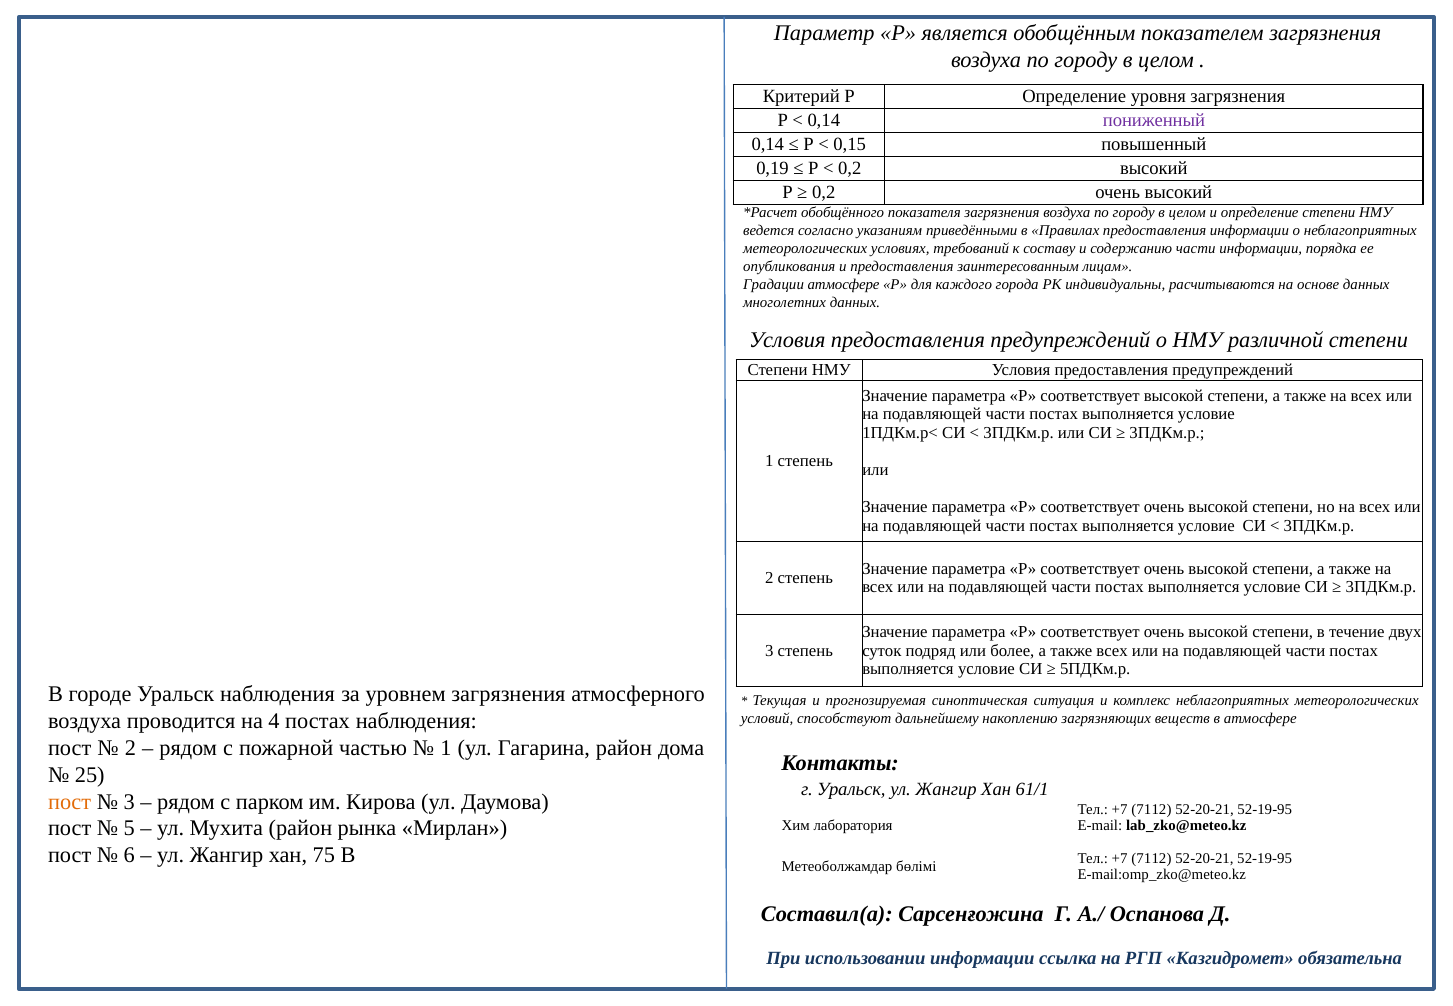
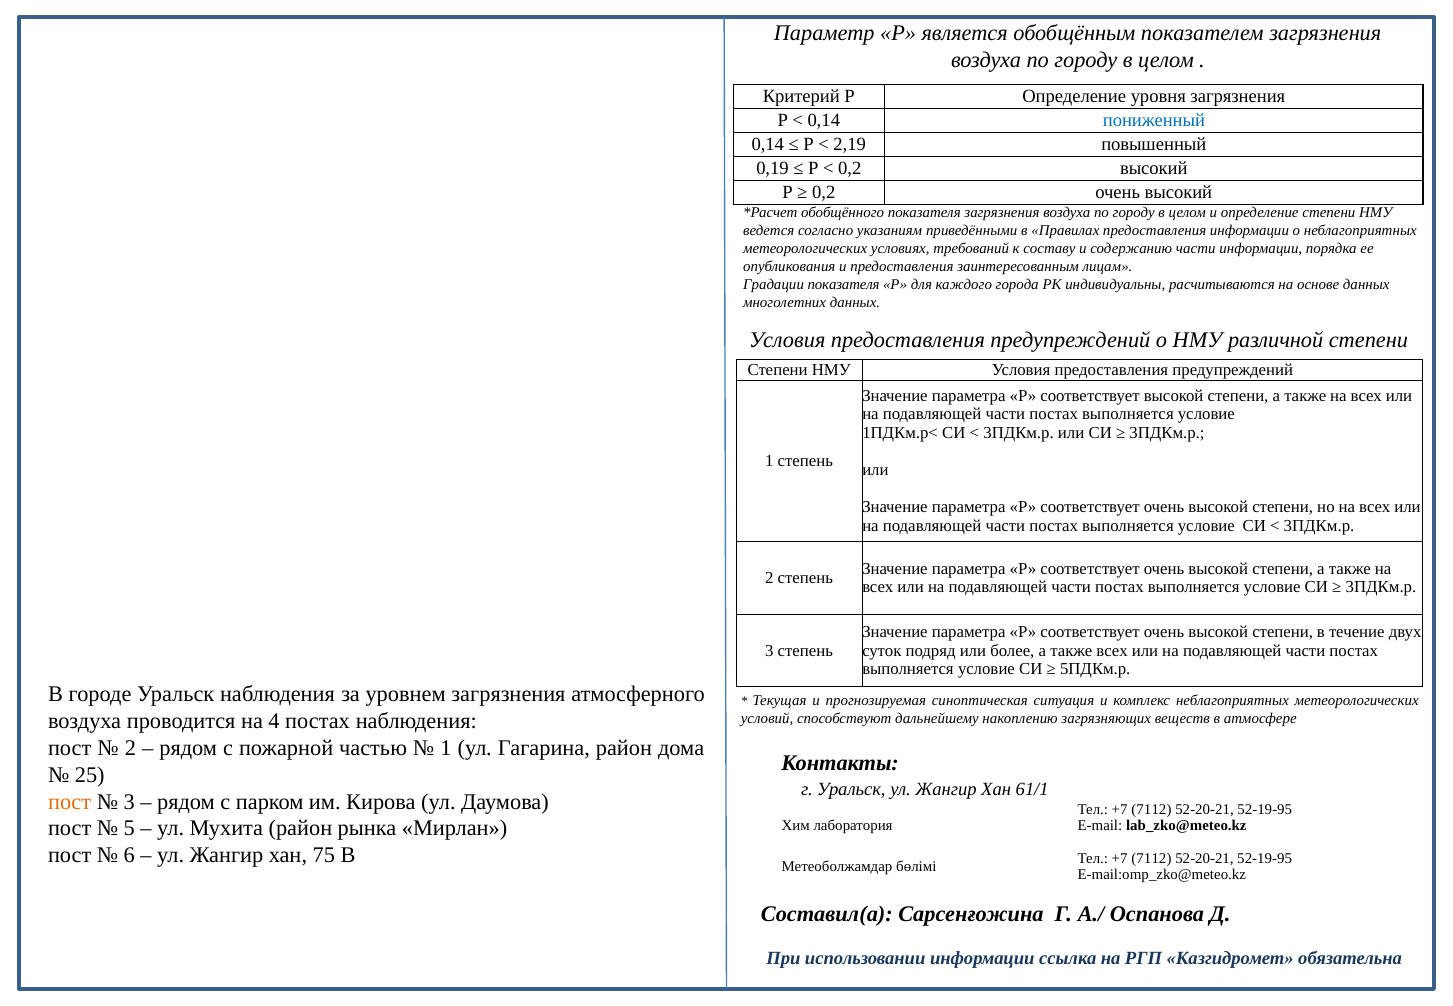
пониженный colour: purple -> blue
0,15: 0,15 -> 2,19
Градации атмосфере: атмосфере -> показателя
